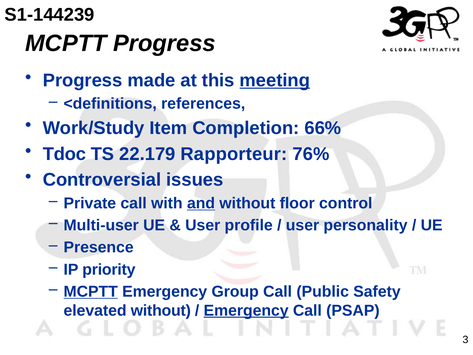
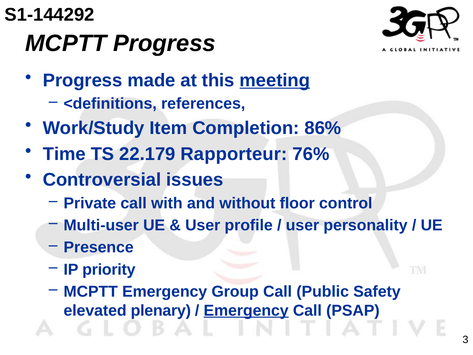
S1-144239: S1-144239 -> S1-144292
66%: 66% -> 86%
Tdoc: Tdoc -> Time
and underline: present -> none
MCPTT at (91, 291) underline: present -> none
elevated without: without -> plenary
